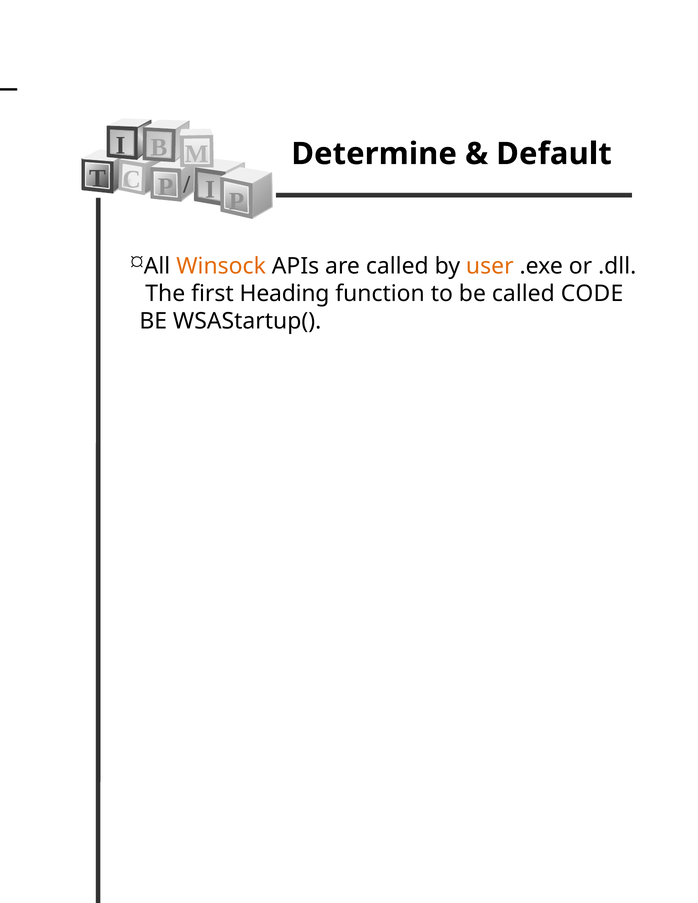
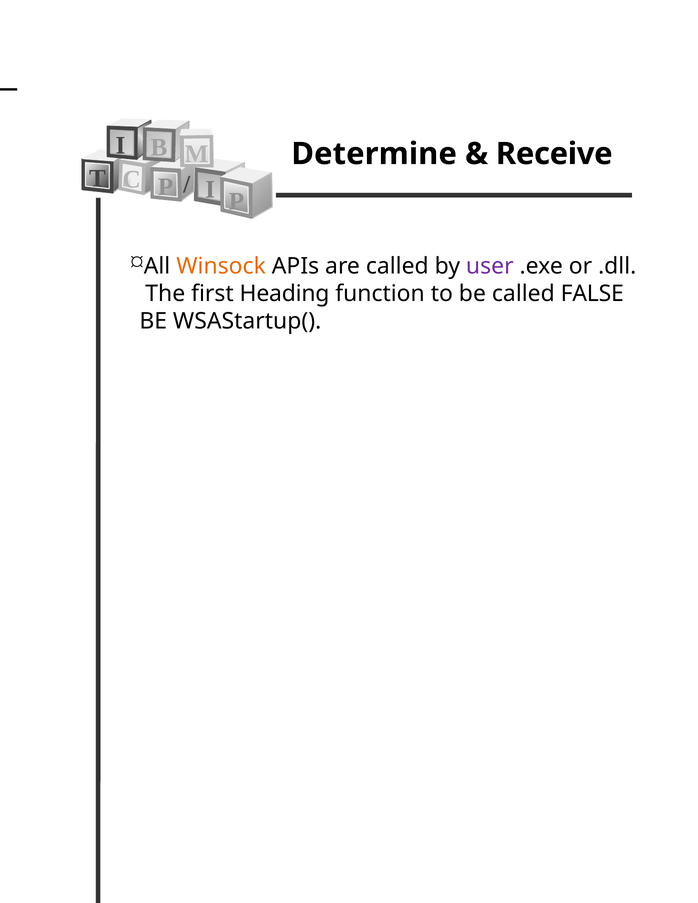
Default: Default -> Receive
user colour: orange -> purple
CODE: CODE -> FALSE
